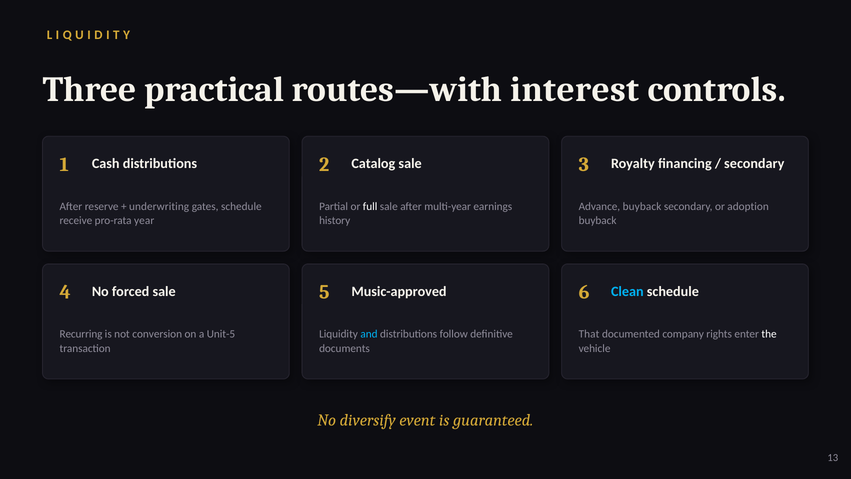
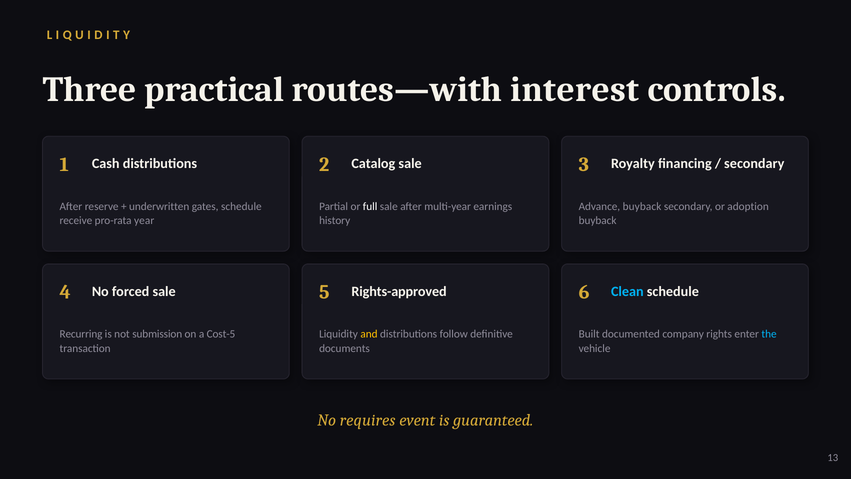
underwriting: underwriting -> underwritten
Music-approved: Music-approved -> Rights-approved
conversion: conversion -> submission
Unit-5: Unit-5 -> Cost-5
and colour: light blue -> yellow
That: That -> Built
the colour: white -> light blue
diversify: diversify -> requires
